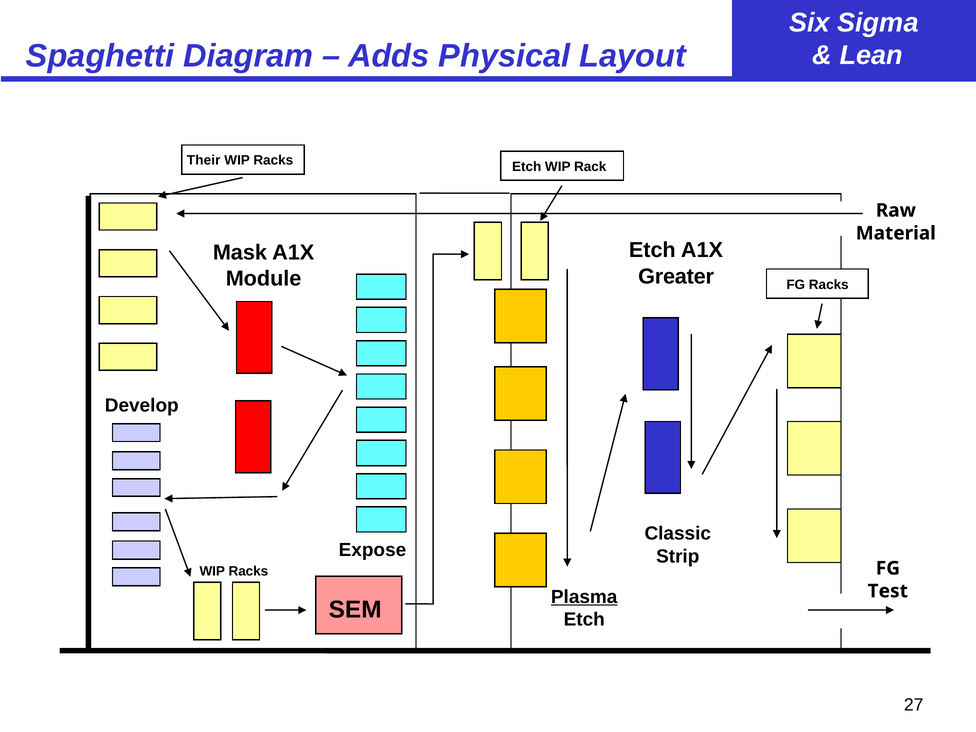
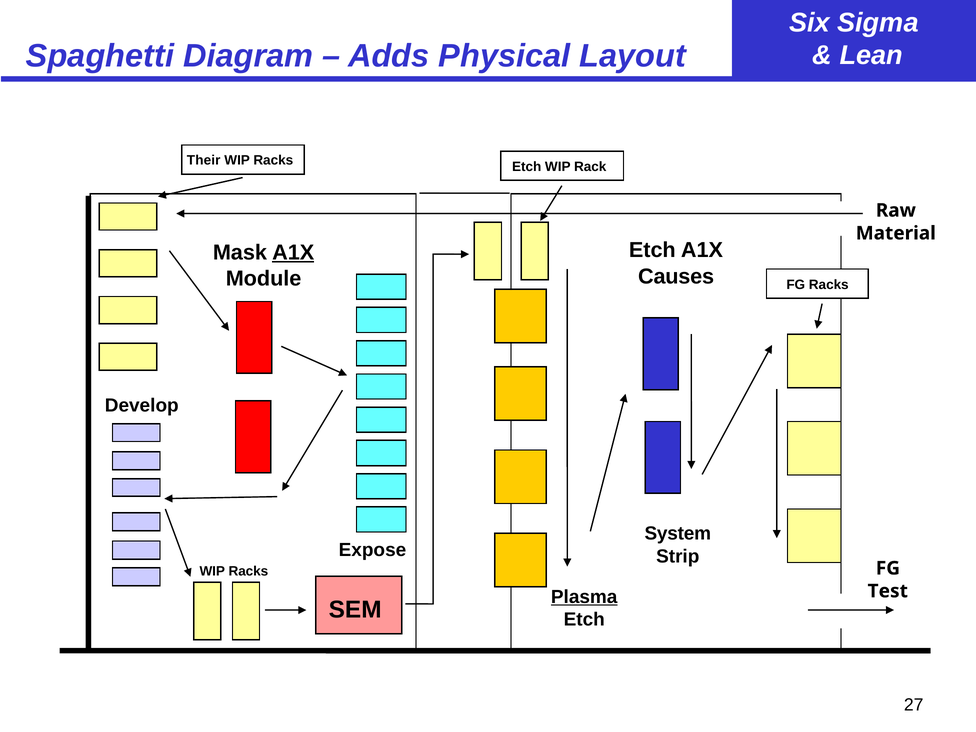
A1X at (293, 252) underline: none -> present
Greater: Greater -> Causes
Classic: Classic -> System
